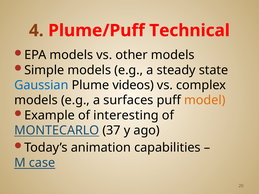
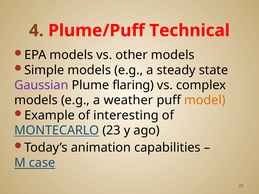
Gaussian colour: blue -> purple
videos: videos -> flaring
surfaces: surfaces -> weather
37: 37 -> 23
